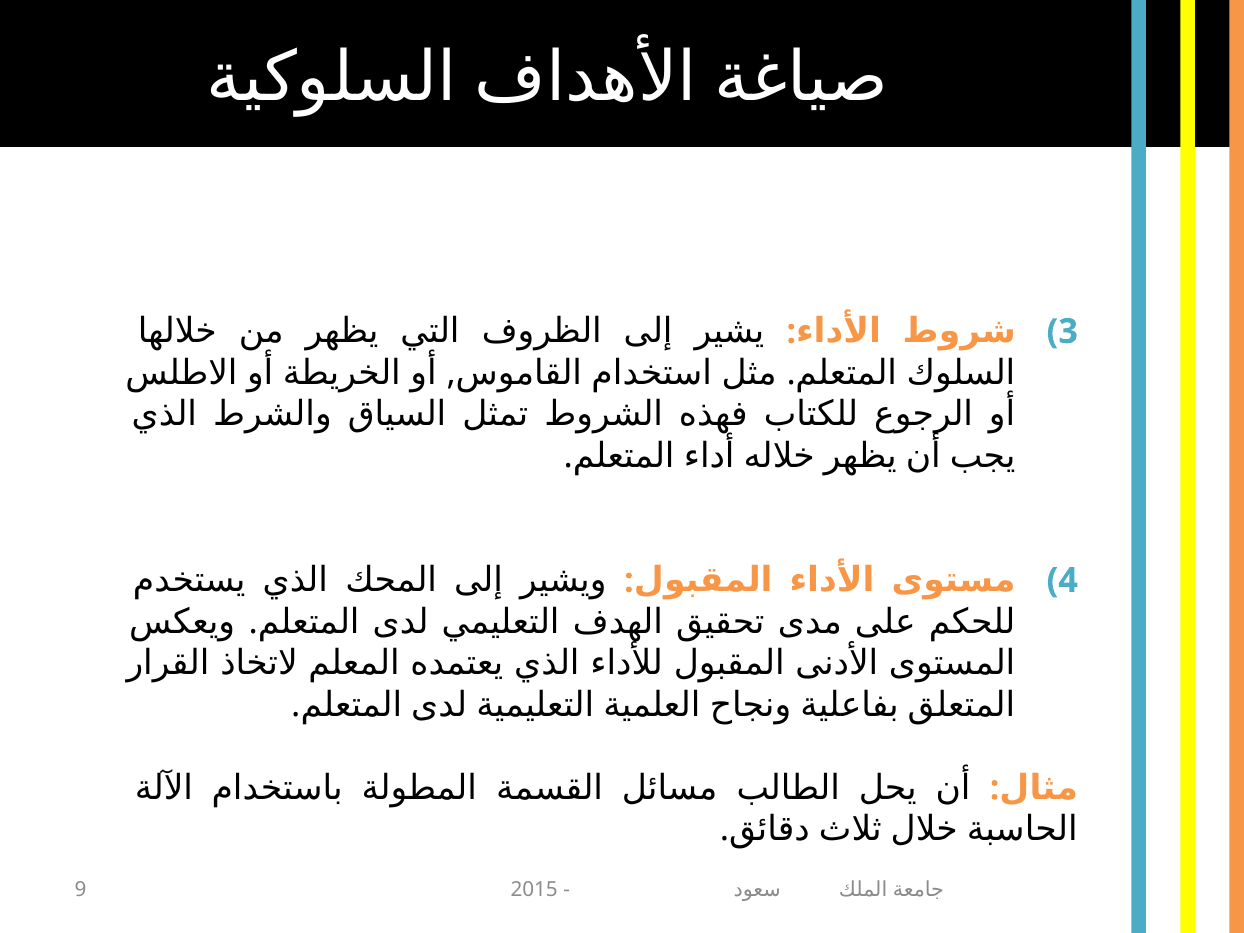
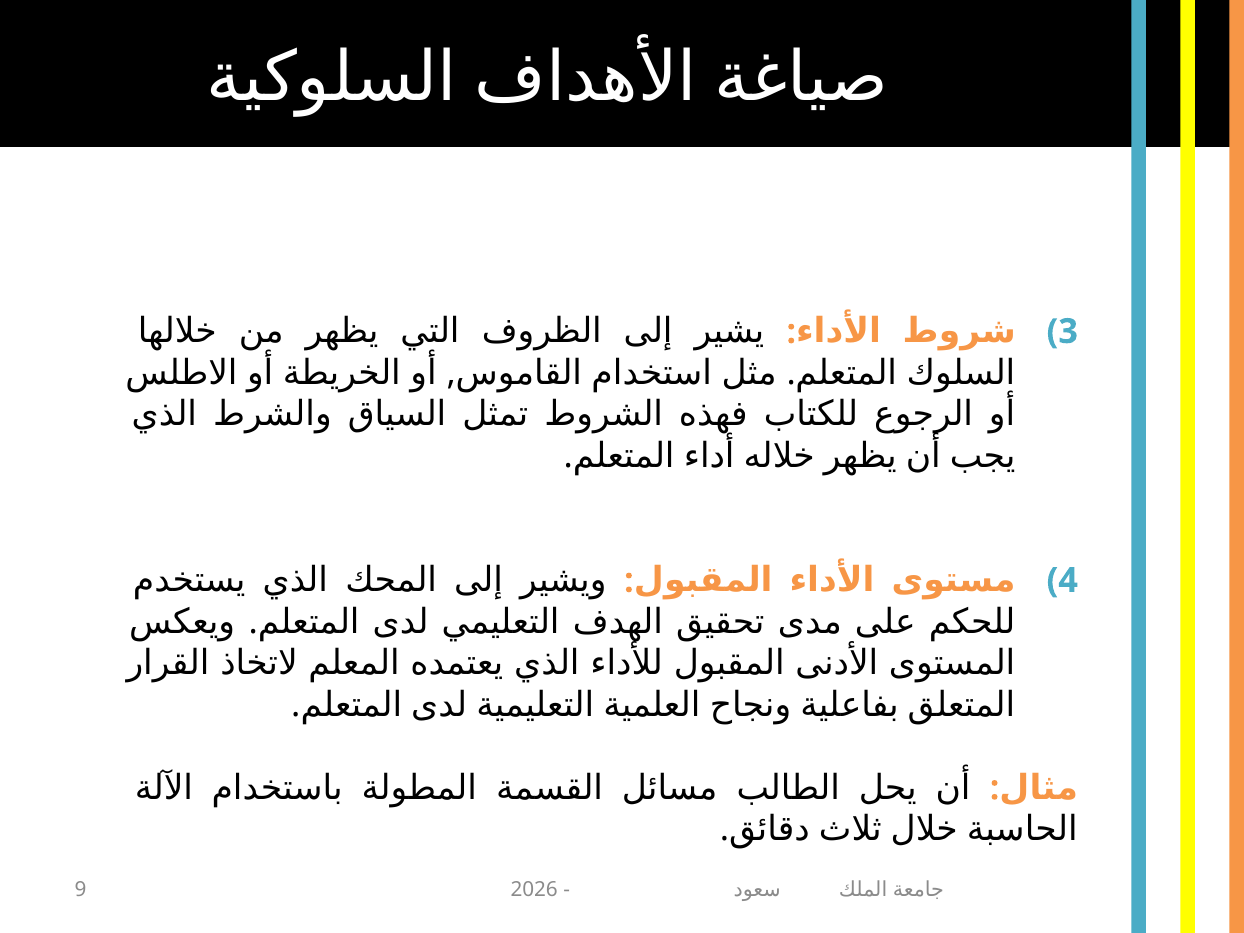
2015: 2015 -> 2026
